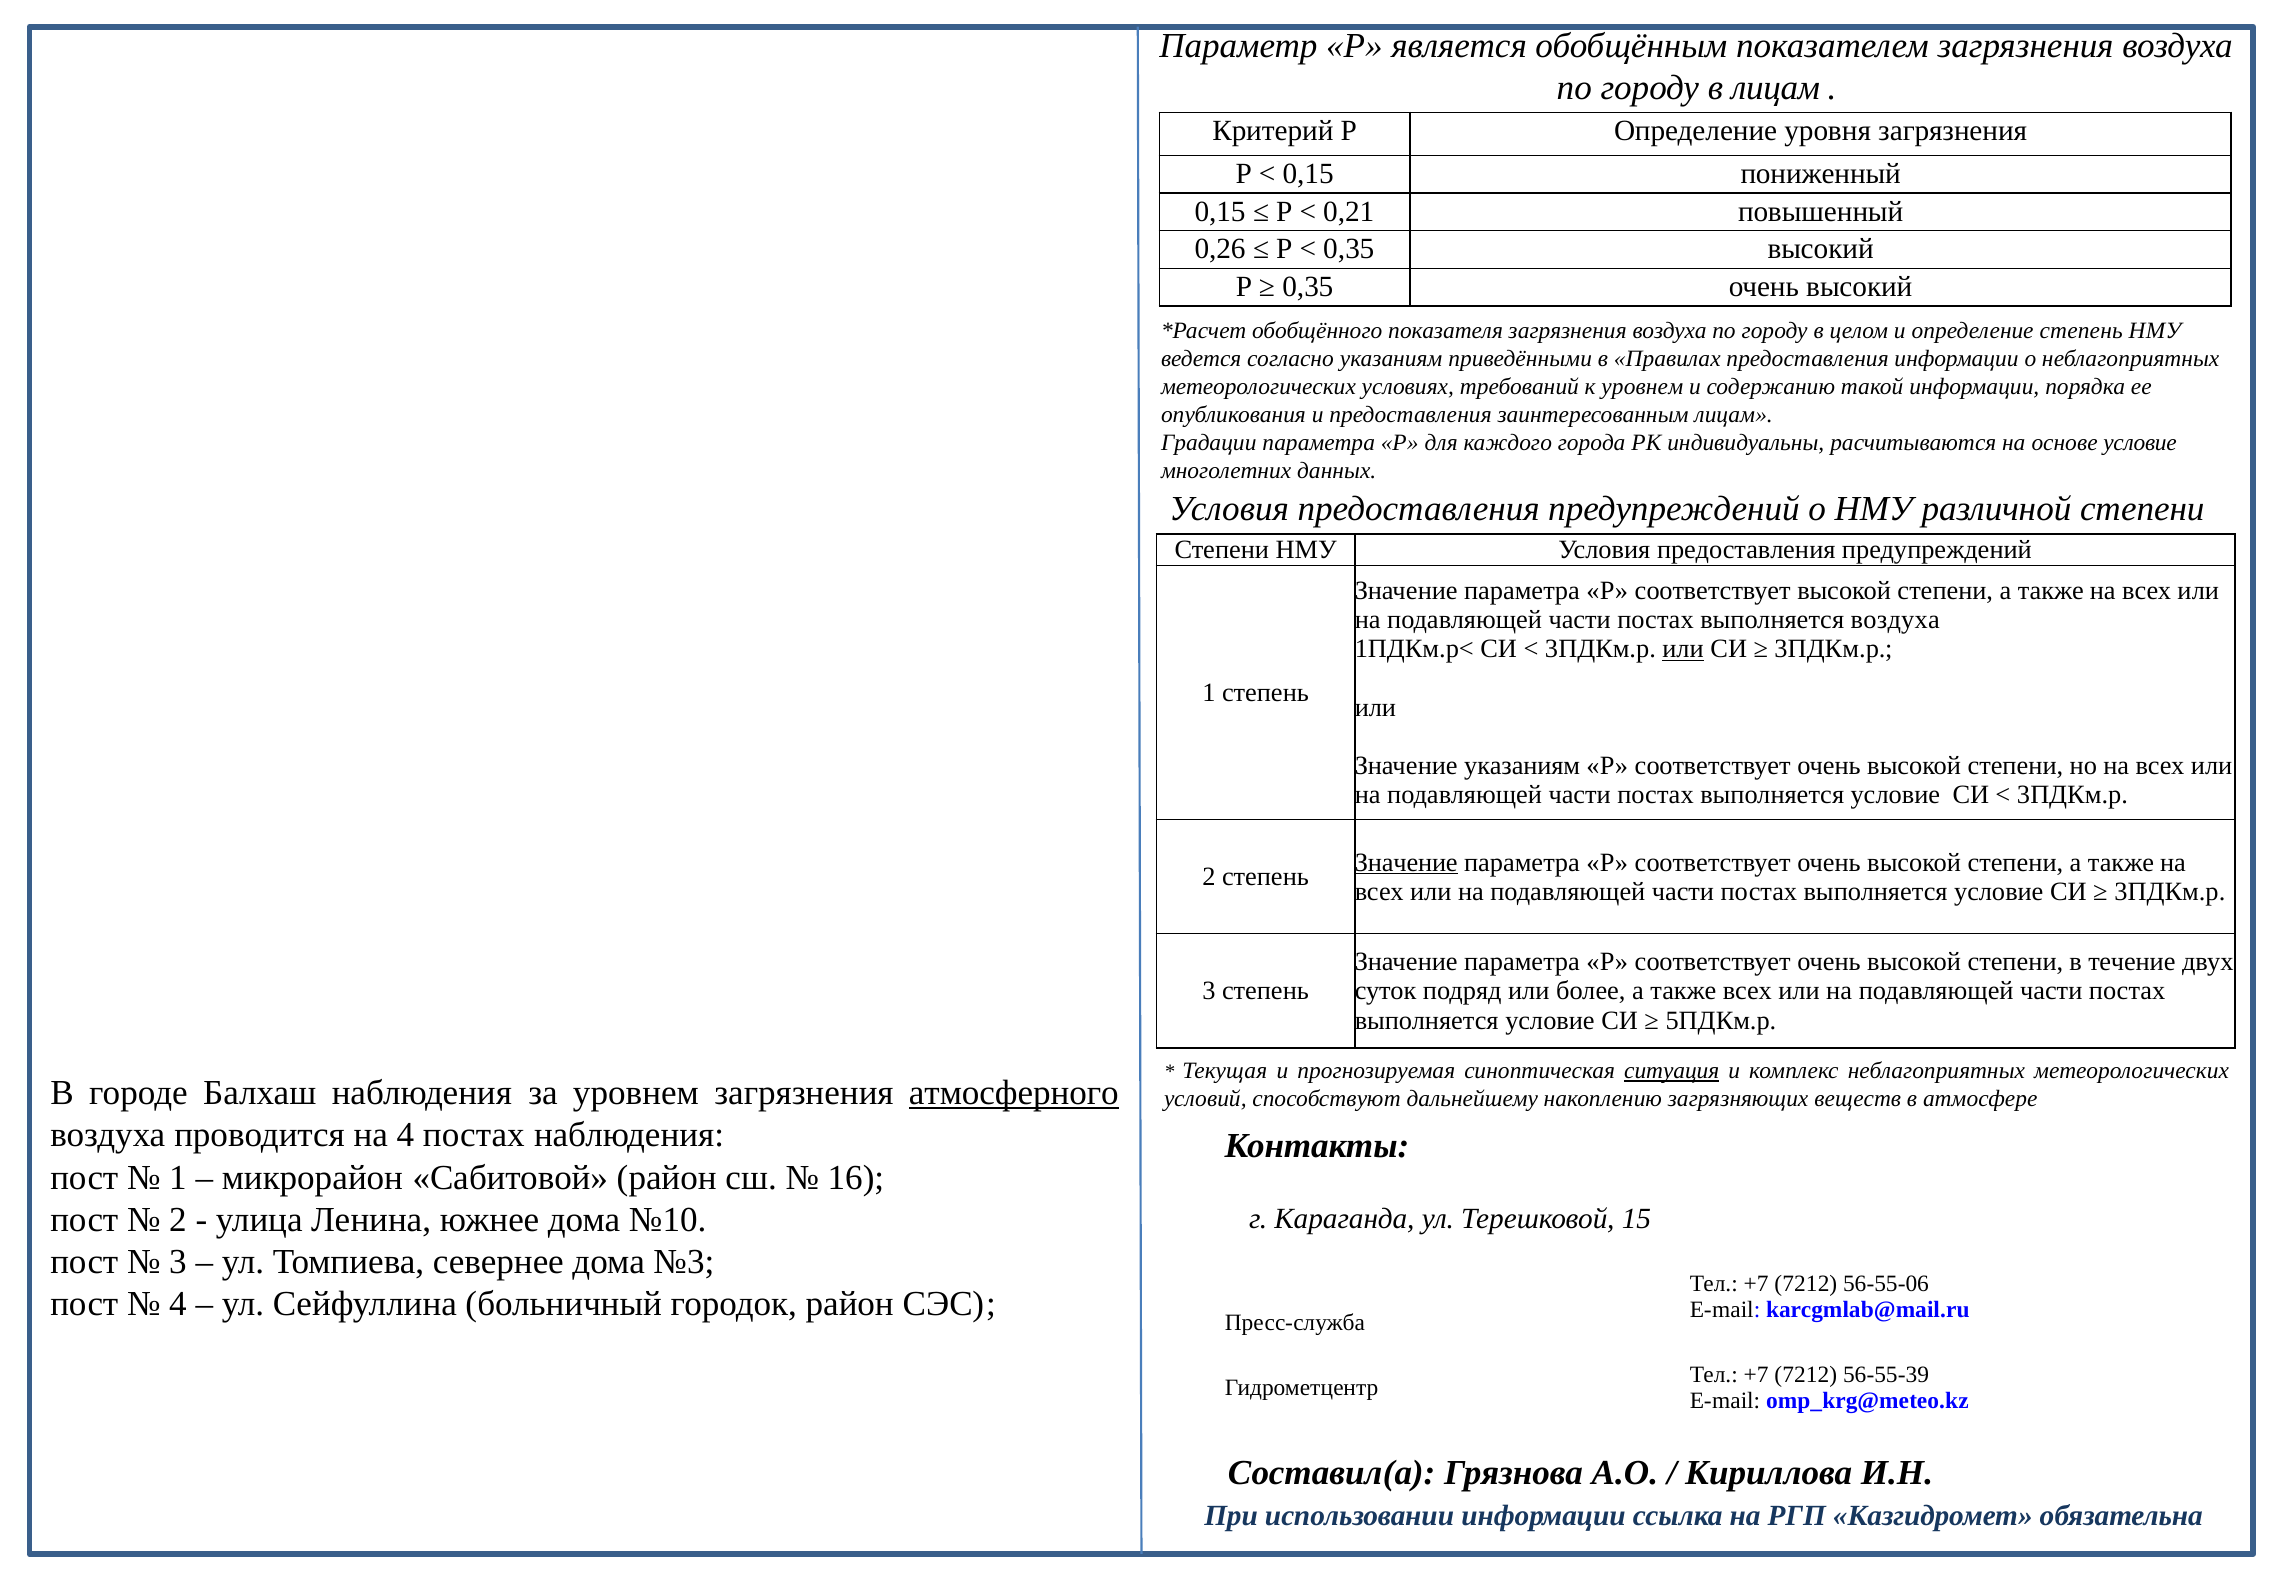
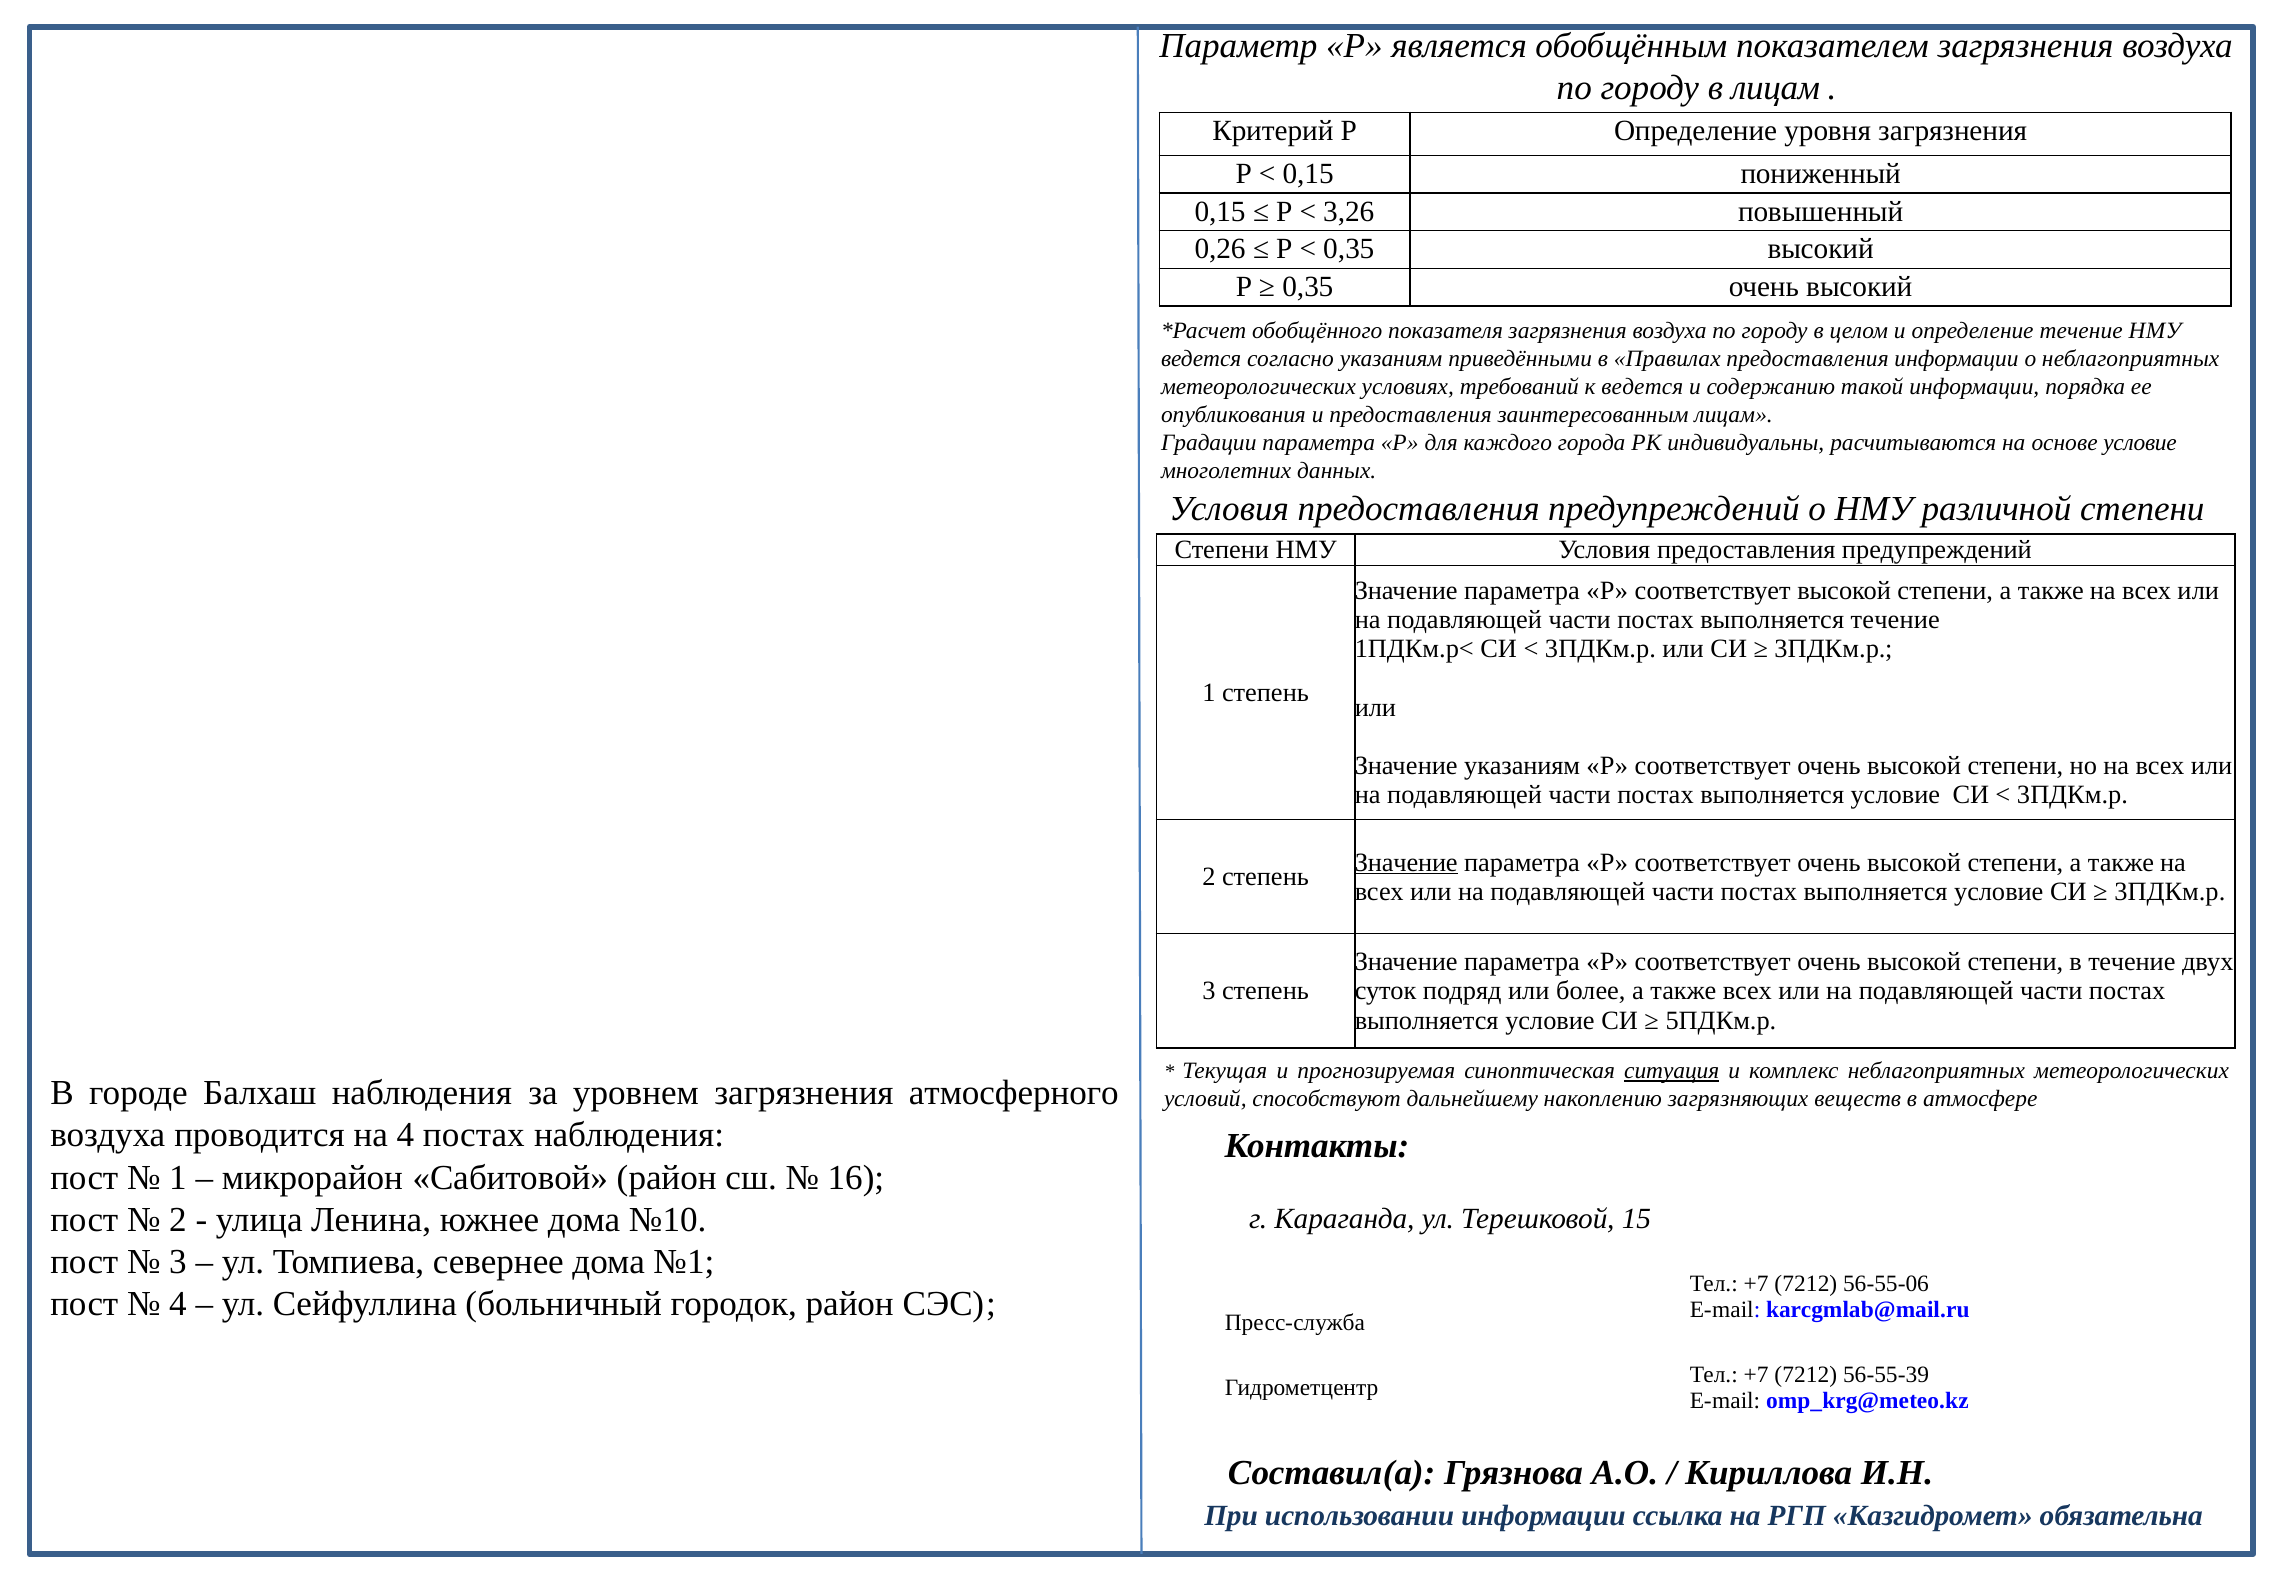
0,21: 0,21 -> 3,26
определение степень: степень -> течение
к уровнем: уровнем -> ведется
выполняется воздуха: воздуха -> течение
или at (1683, 649) underline: present -> none
атмосферного underline: present -> none
№3: №3 -> №1
